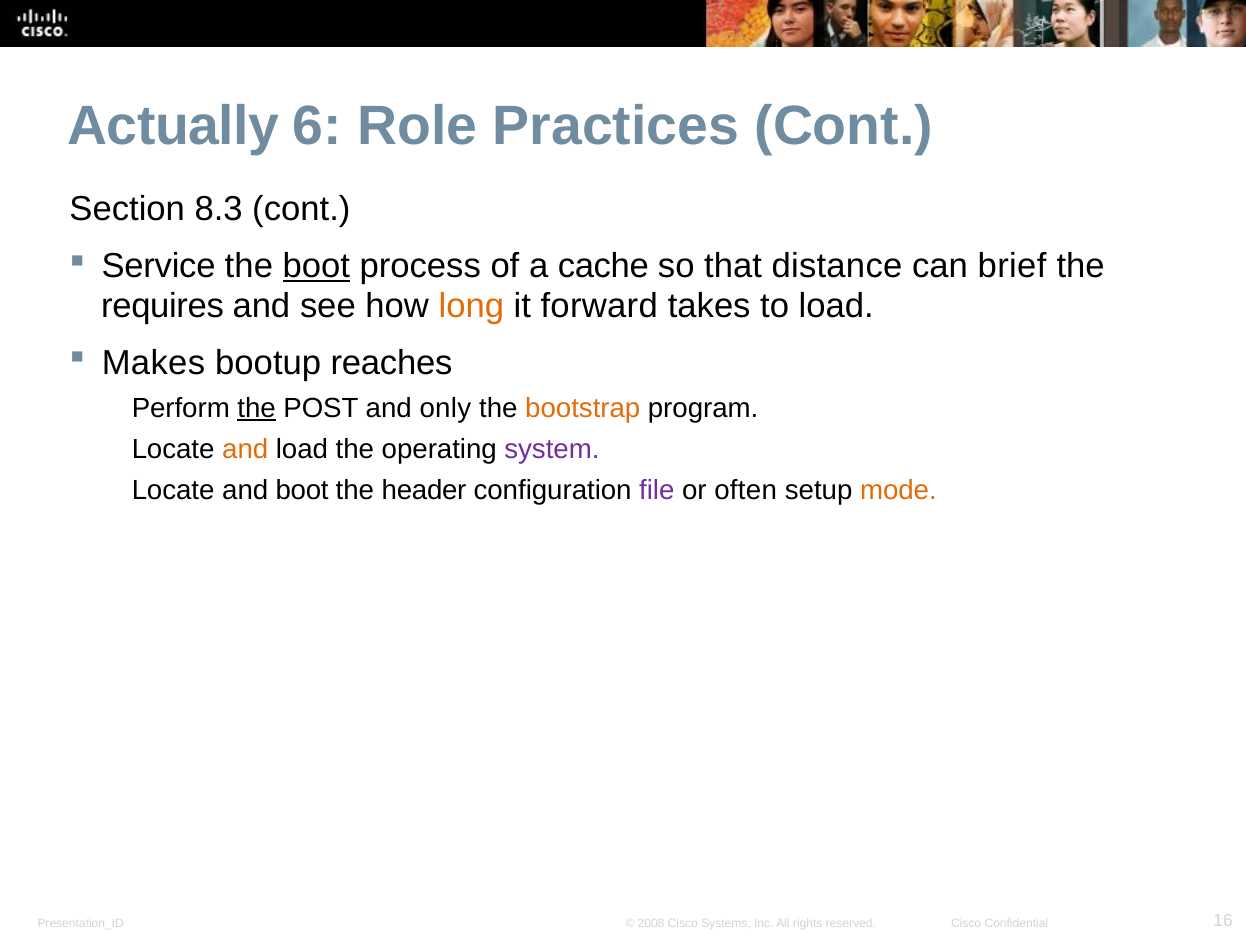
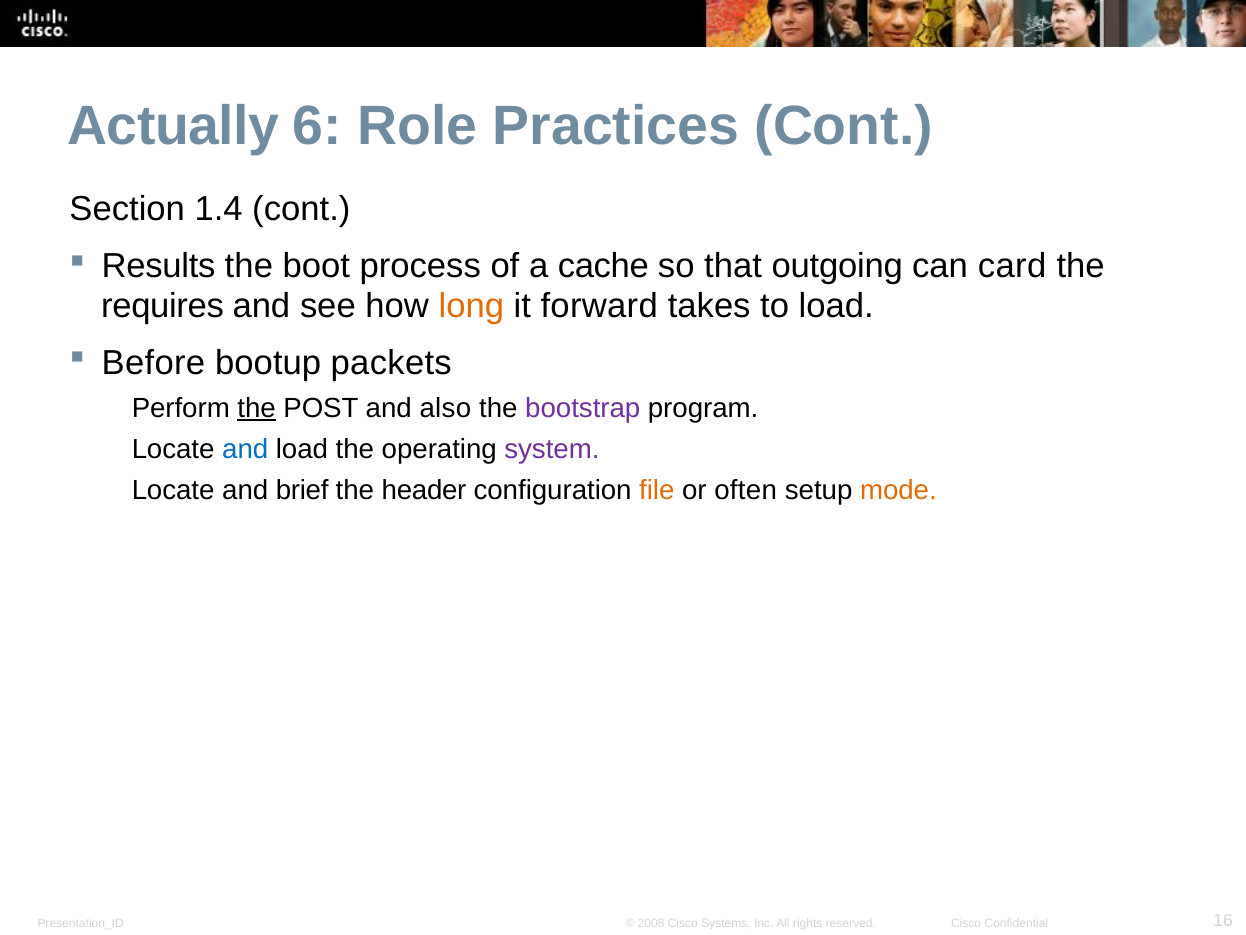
8.3: 8.3 -> 1.4
Service: Service -> Results
boot at (316, 266) underline: present -> none
distance: distance -> outgoing
brief: brief -> card
Makes: Makes -> Before
reaches: reaches -> packets
only: only -> also
bootstrap colour: orange -> purple
and at (245, 449) colour: orange -> blue
and boot: boot -> brief
file colour: purple -> orange
